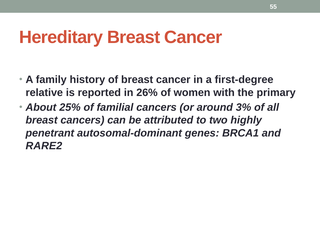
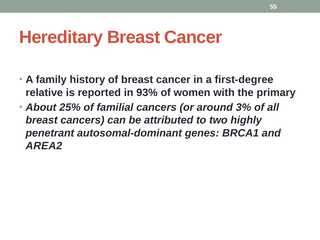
26%: 26% -> 93%
RARE2: RARE2 -> AREA2
